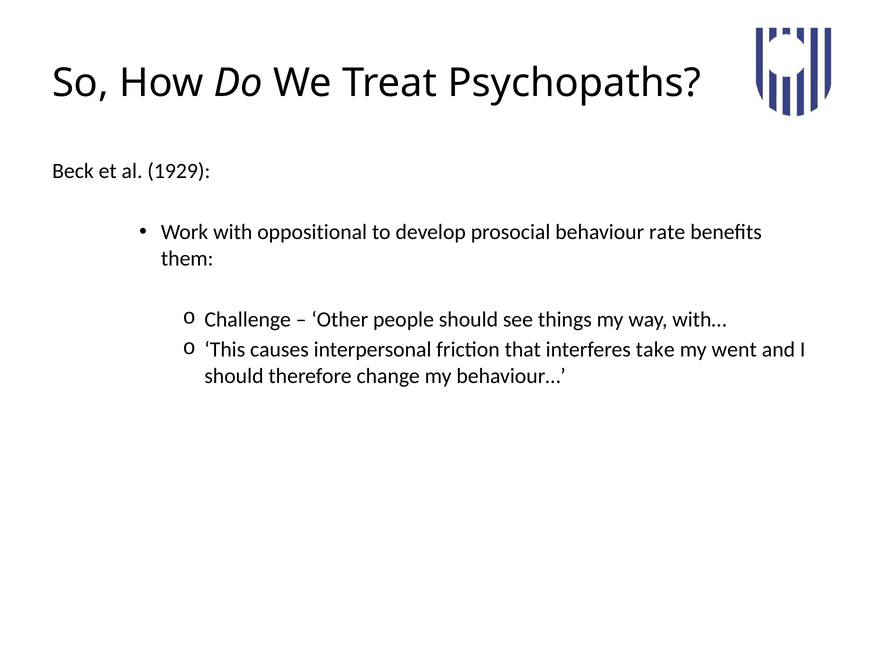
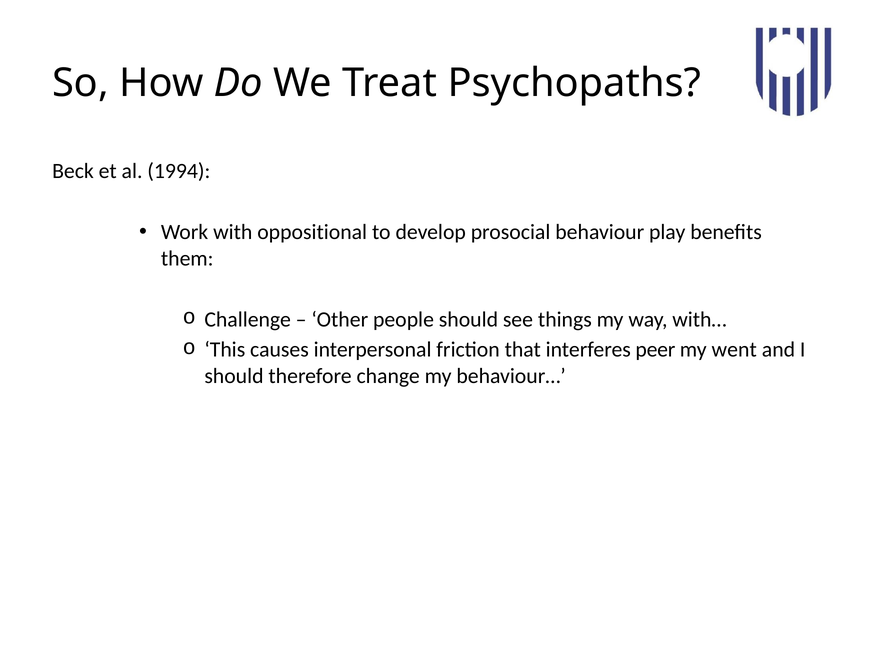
1929: 1929 -> 1994
rate: rate -> play
take: take -> peer
